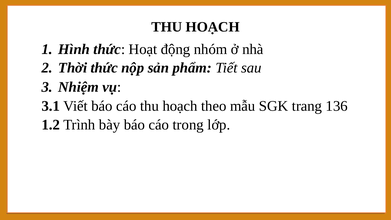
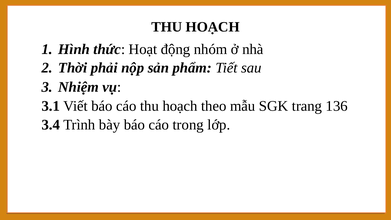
Thời thức: thức -> phải
1.2: 1.2 -> 3.4
